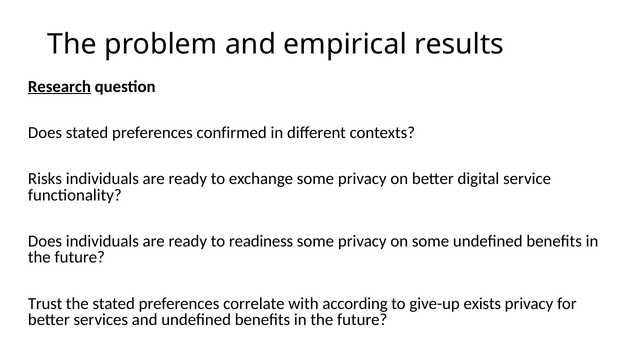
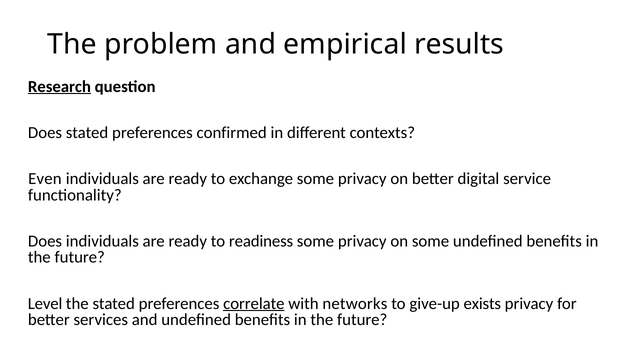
Risks: Risks -> Even
Trust: Trust -> Level
correlate underline: none -> present
according: according -> networks
